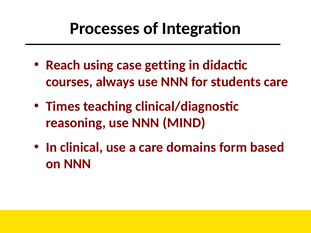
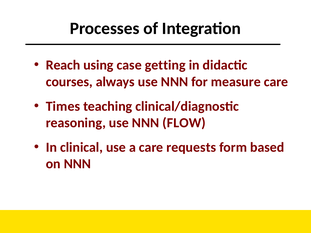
students: students -> measure
MIND: MIND -> FLOW
domains: domains -> requests
